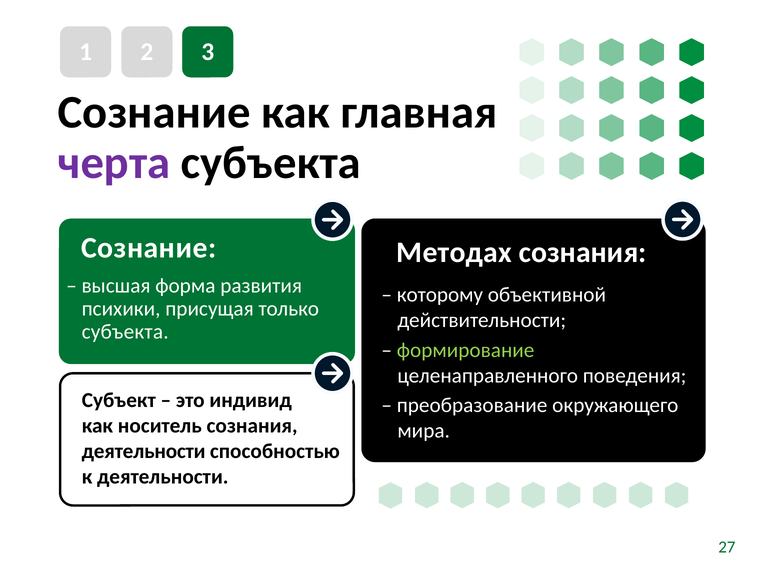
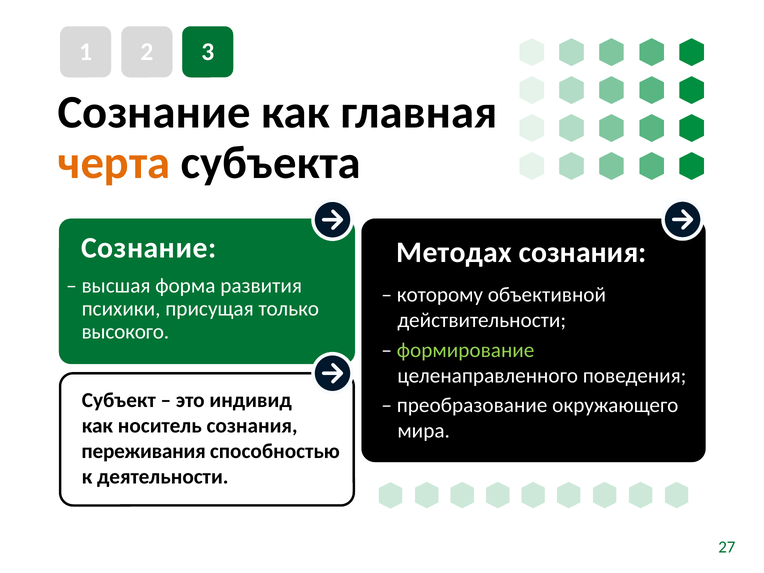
черта colour: purple -> orange
субъекта at (125, 332): субъекта -> высокого
деятельности at (144, 451): деятельности -> переживания
